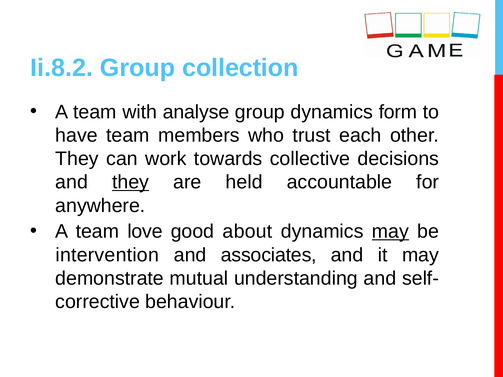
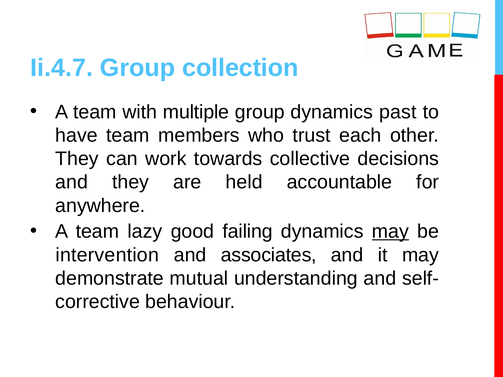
Ii.8.2: Ii.8.2 -> Ii.4.7
analyse: analyse -> multiple
form: form -> past
they at (131, 182) underline: present -> none
love: love -> lazy
about: about -> failing
